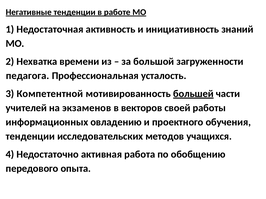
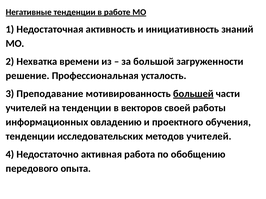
педагога: педагога -> решение
Компетентной: Компетентной -> Преподавание
на экзаменов: экзаменов -> тенденции
методов учащихся: учащихся -> учителей
